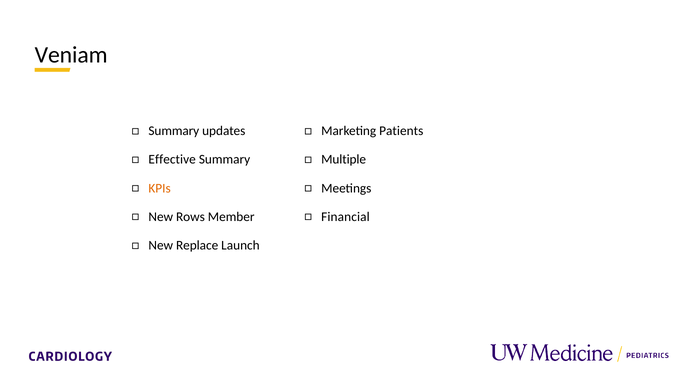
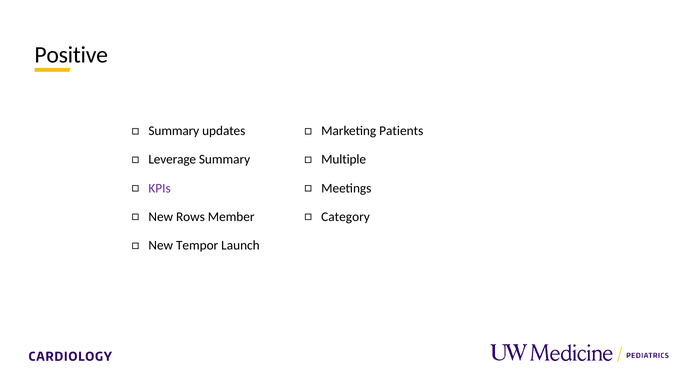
Veniam: Veniam -> Positive
Effective: Effective -> Leverage
KPIs colour: orange -> purple
Financial: Financial -> Category
Replace: Replace -> Tempor
